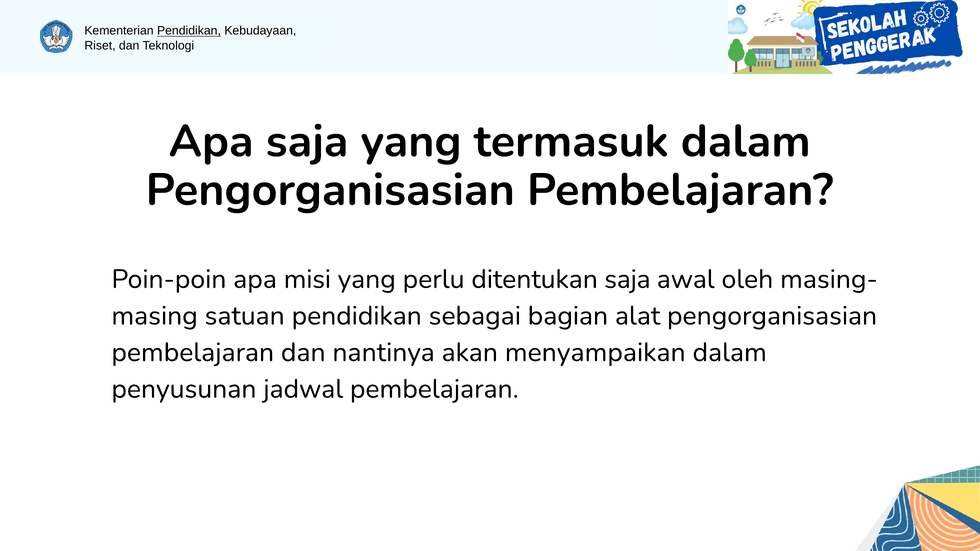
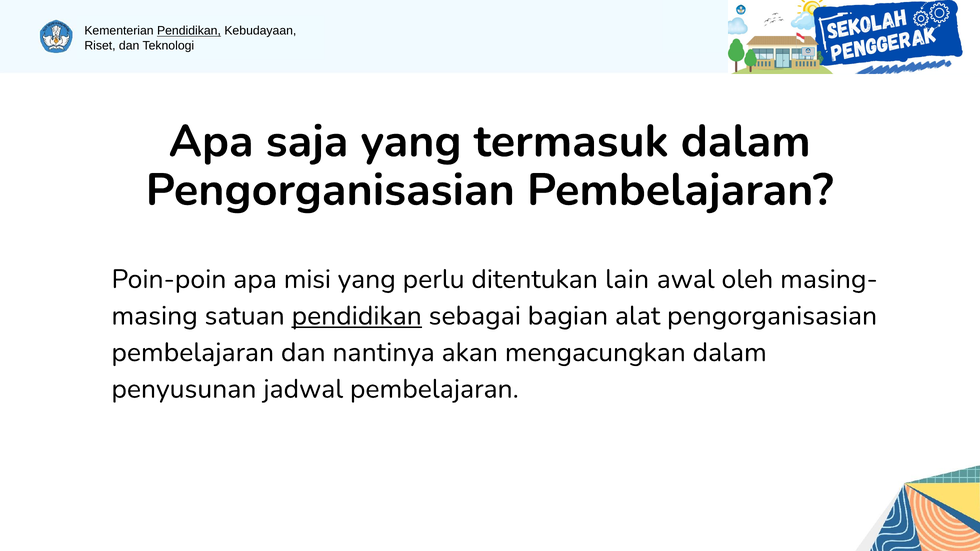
ditentukan saja: saja -> lain
pendidikan at (357, 316) underline: none -> present
menyampaikan: menyampaikan -> mengacungkan
